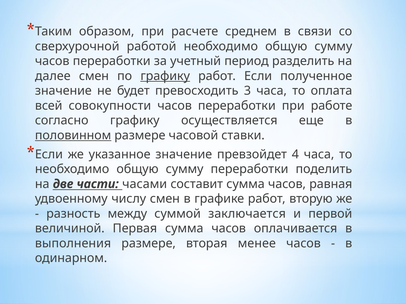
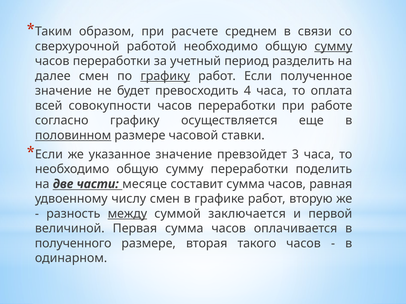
сумму at (333, 46) underline: none -> present
3: 3 -> 4
4: 4 -> 3
часами: часами -> месяце
между underline: none -> present
выполнения: выполнения -> полученного
менее: менее -> такого
